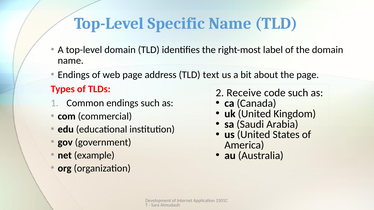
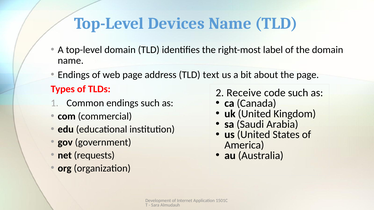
Specific: Specific -> Devices
example: example -> requests
